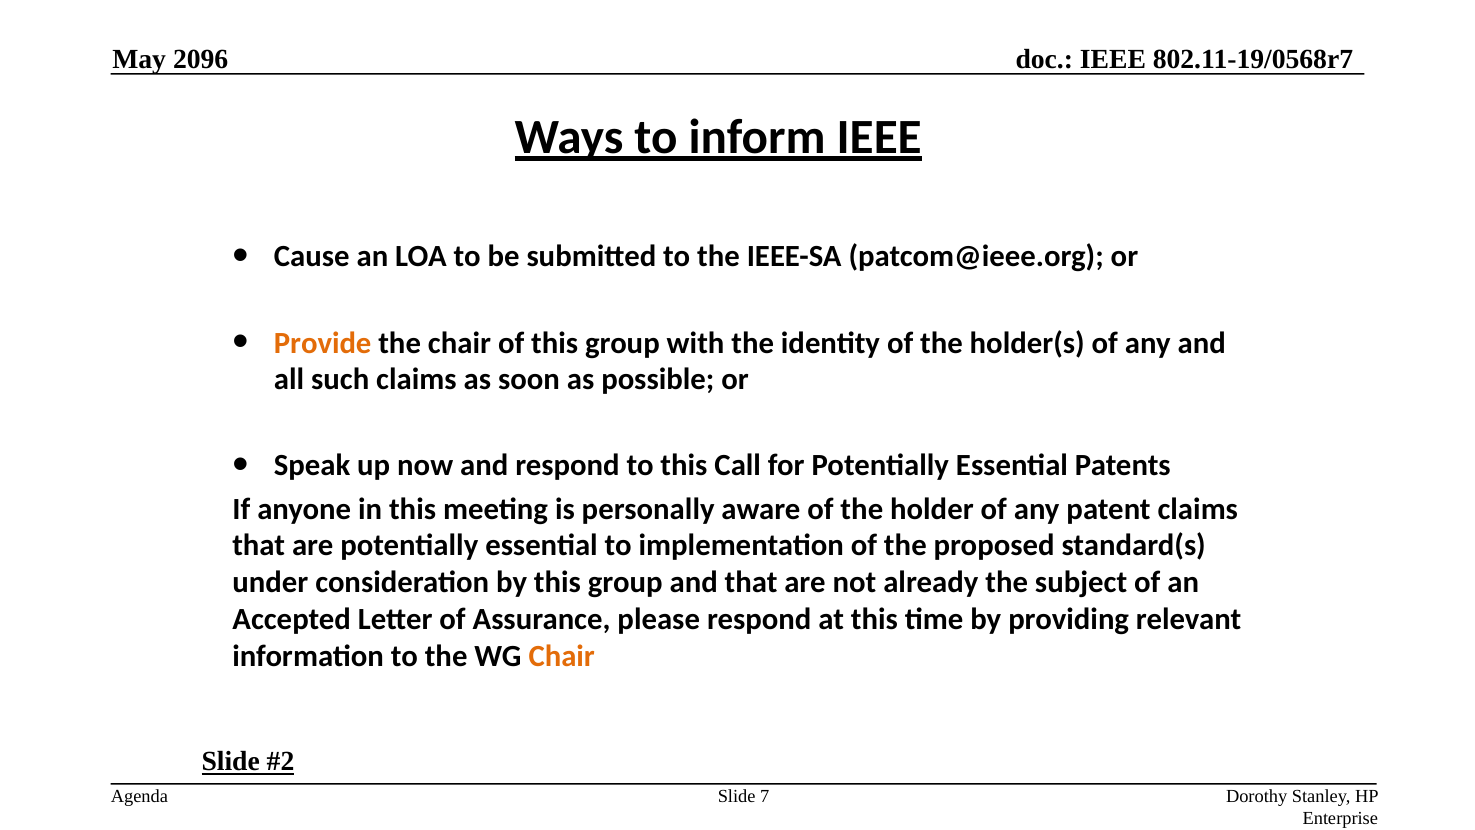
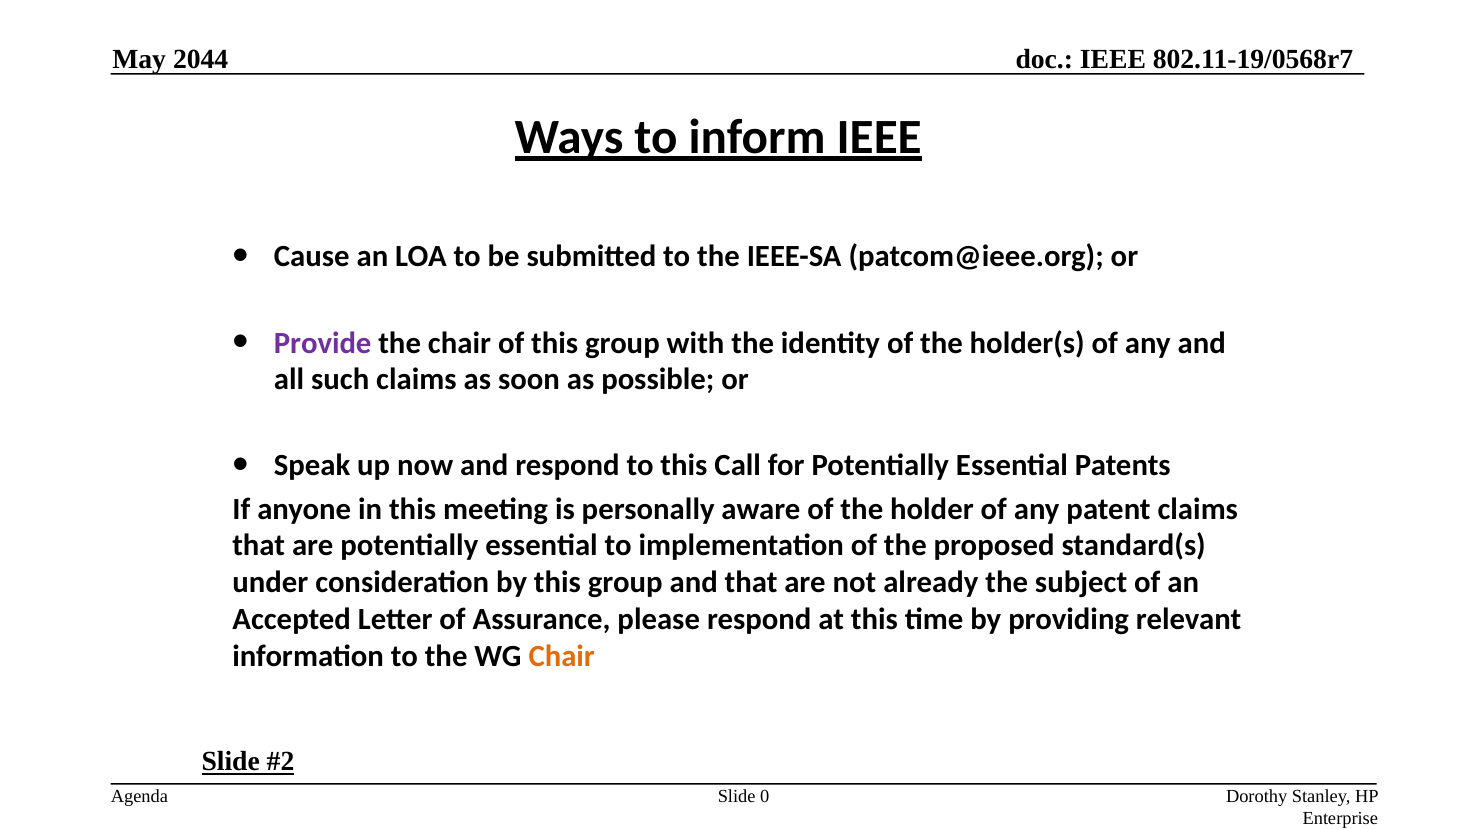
2096: 2096 -> 2044
Provide colour: orange -> purple
7: 7 -> 0
